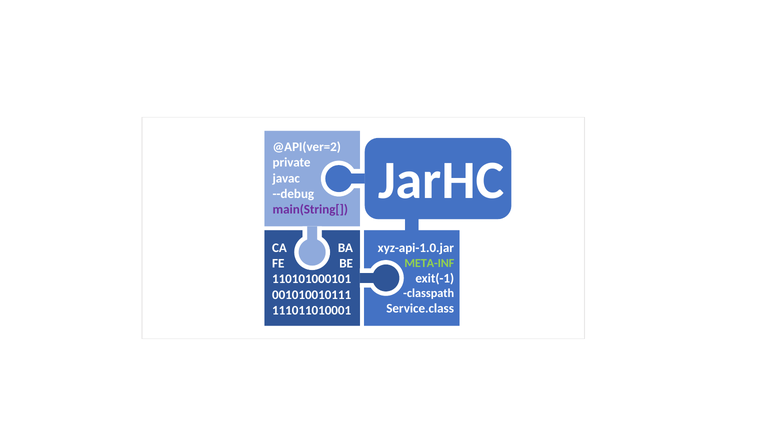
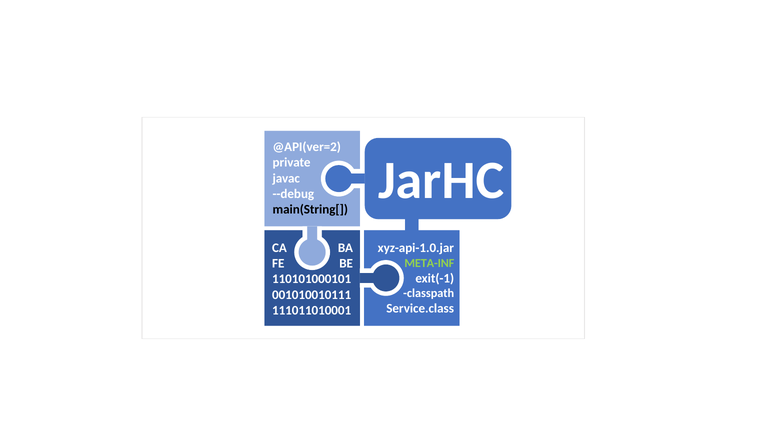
main(String[ colour: purple -> black
